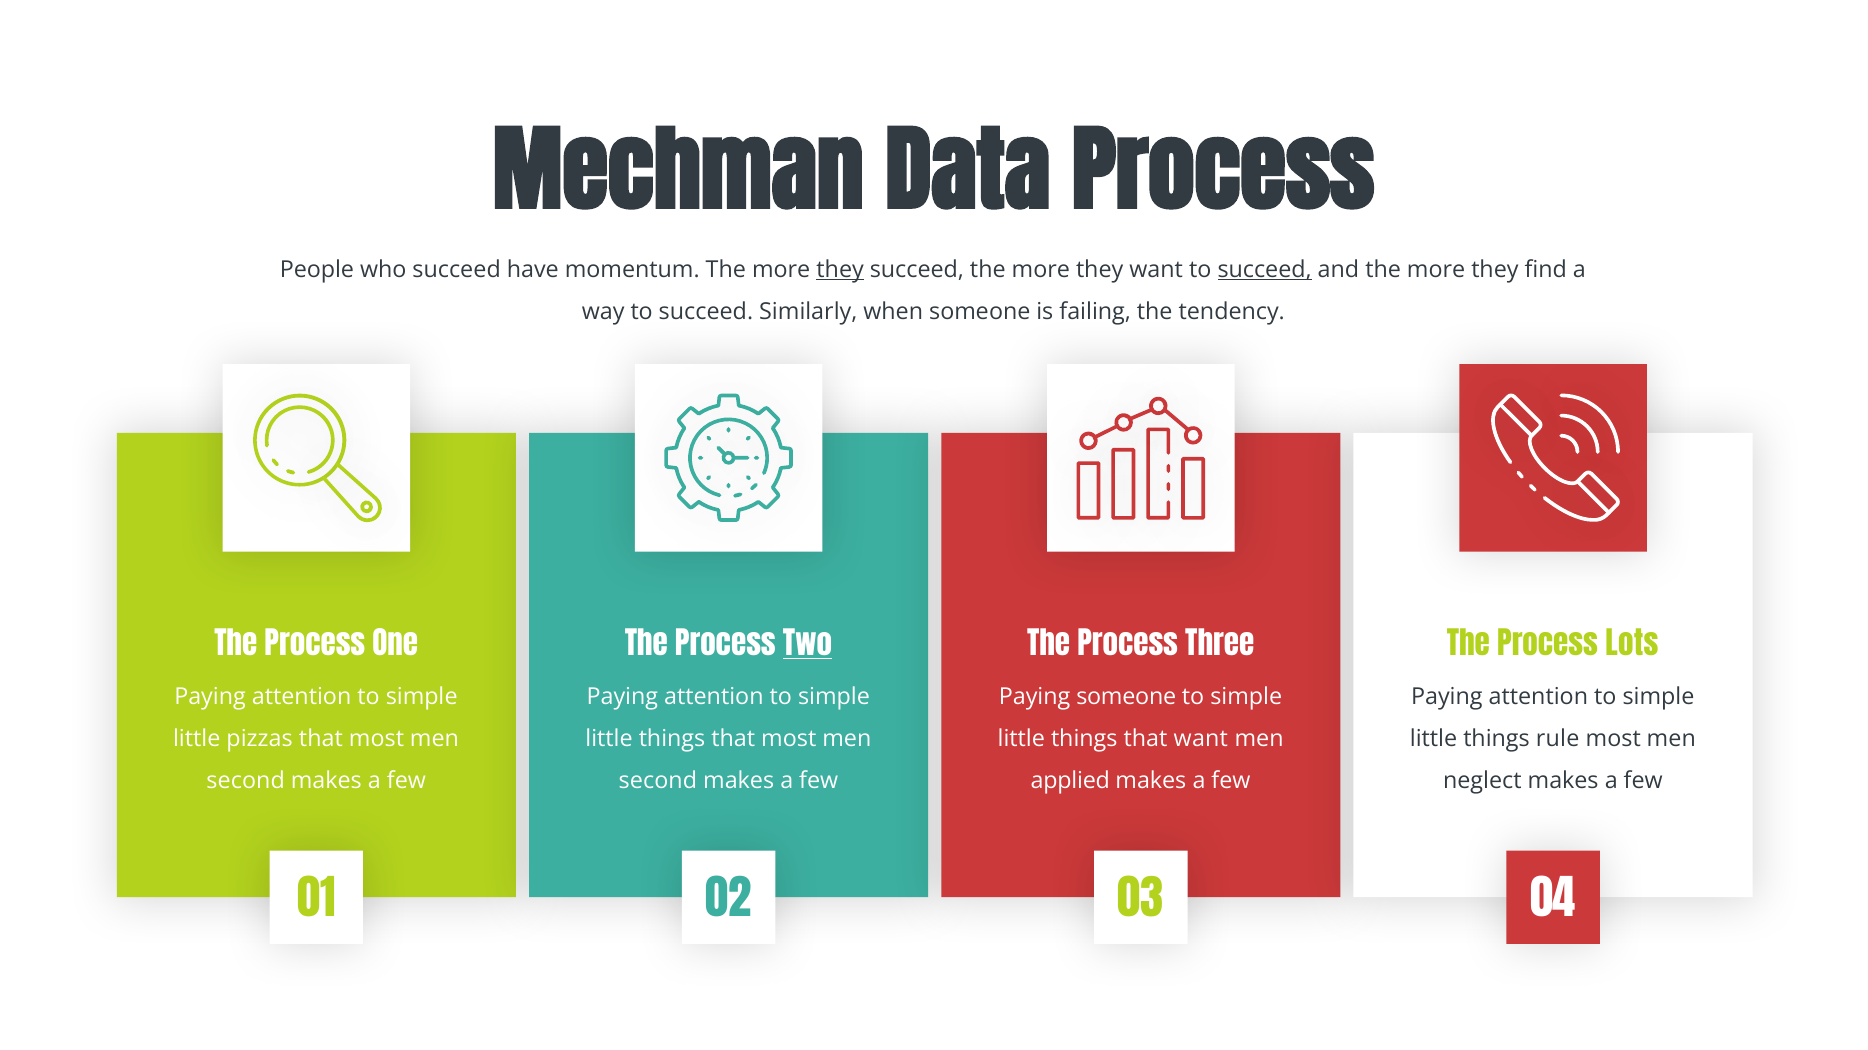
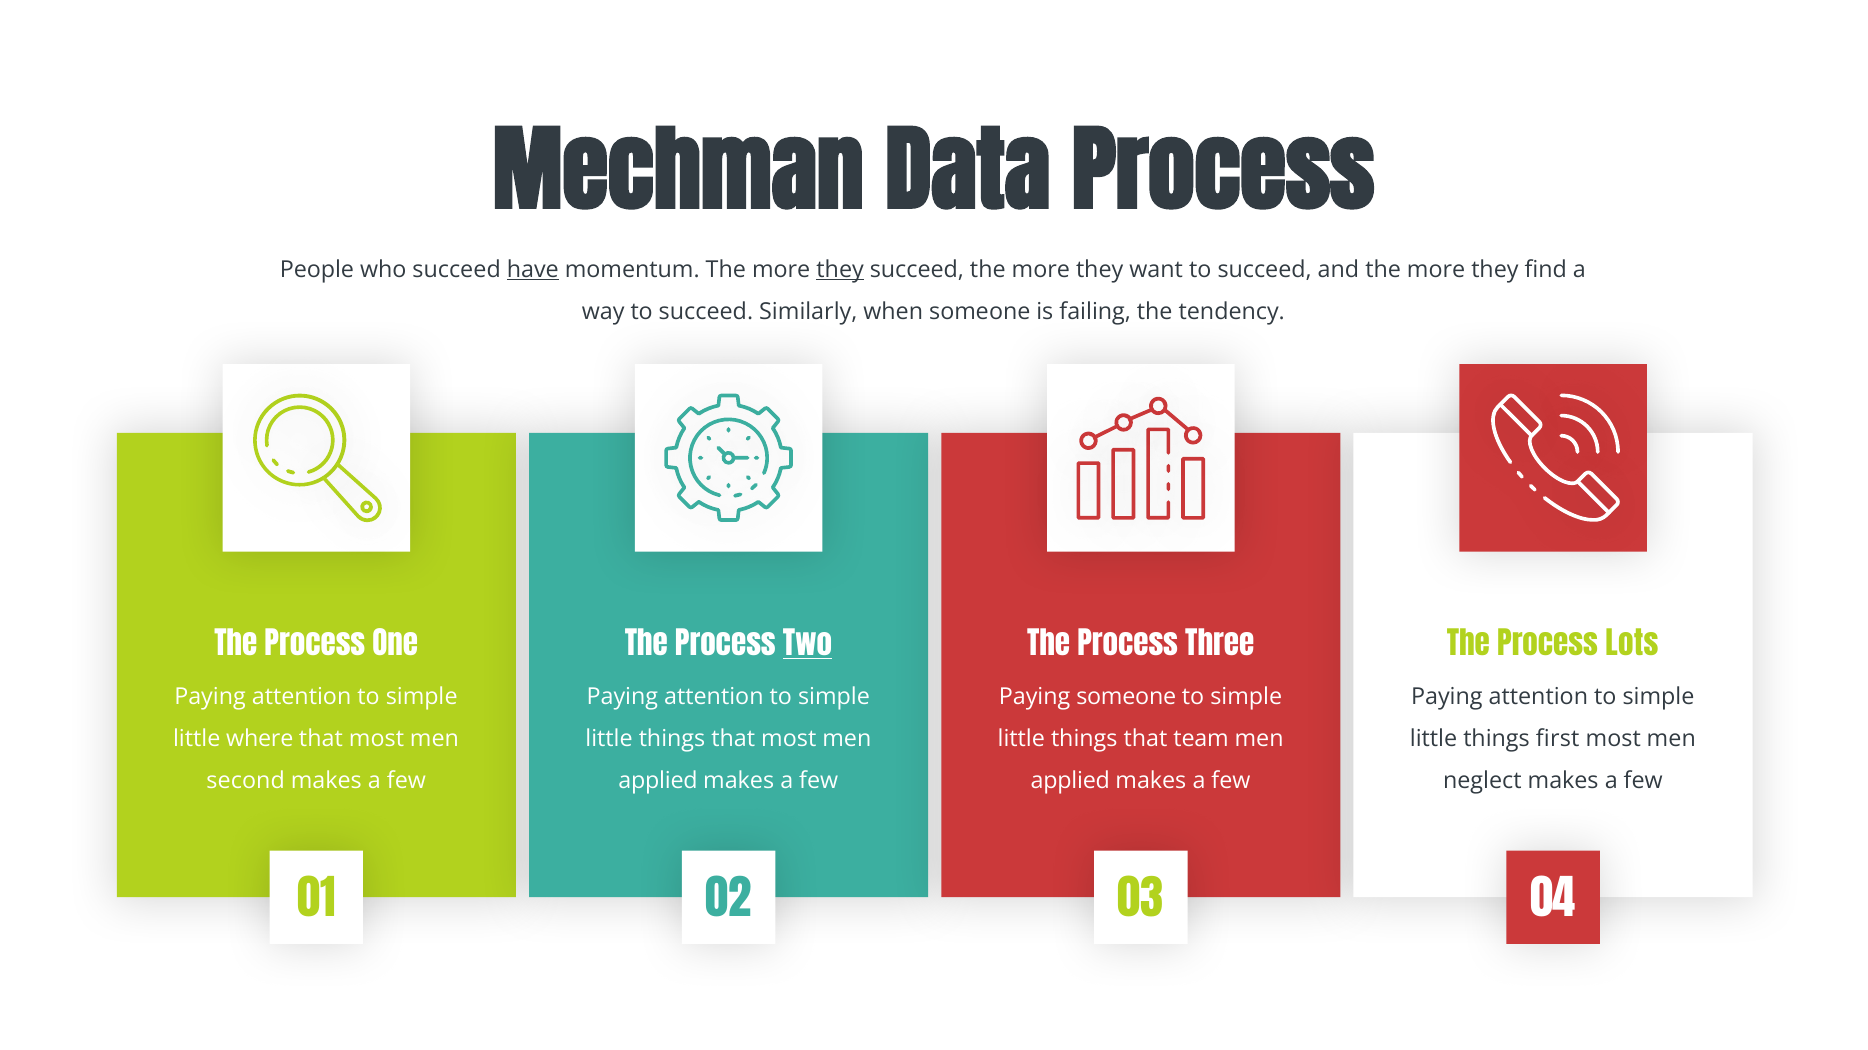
have underline: none -> present
succeed at (1265, 270) underline: present -> none
pizzas: pizzas -> where
that want: want -> team
rule: rule -> first
second at (658, 782): second -> applied
